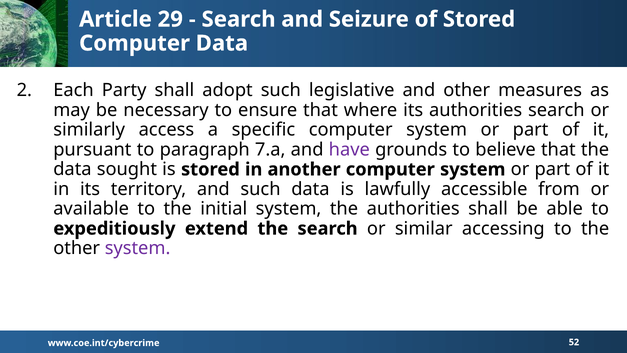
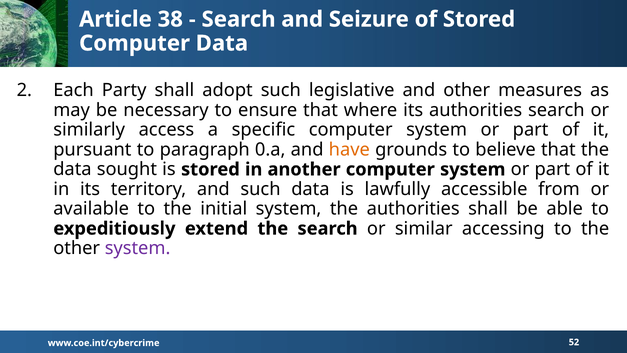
29: 29 -> 38
7.a: 7.a -> 0.a
have colour: purple -> orange
